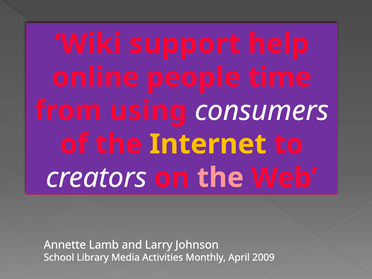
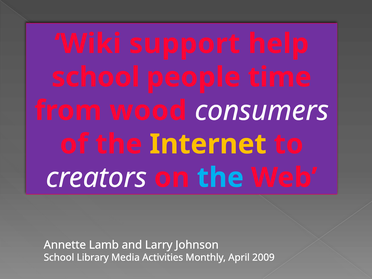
online at (95, 77): online -> school
using: using -> wood
the at (220, 178) colour: pink -> light blue
